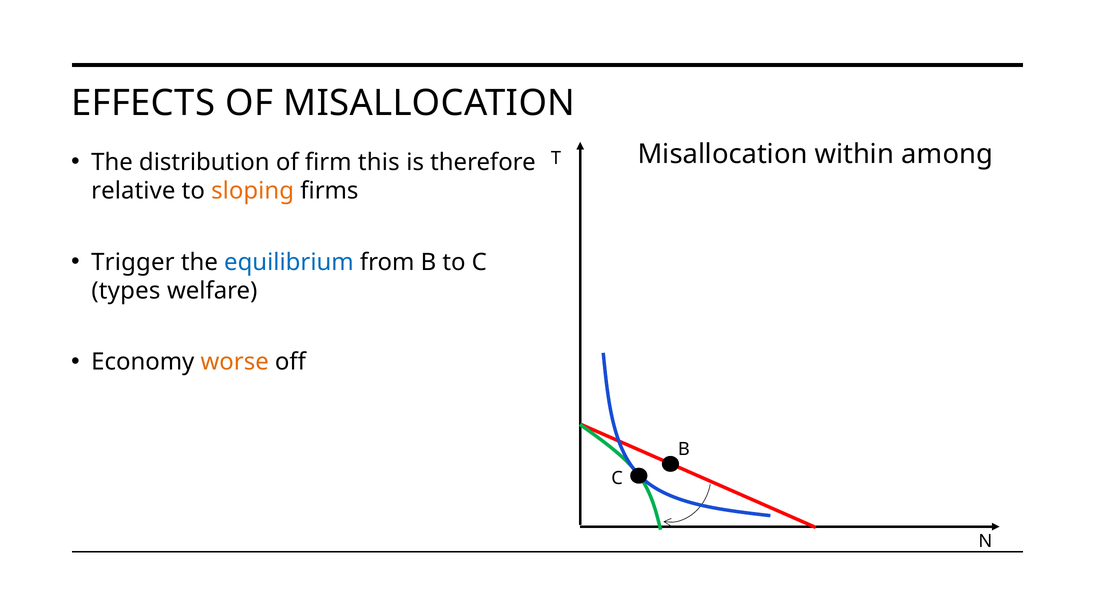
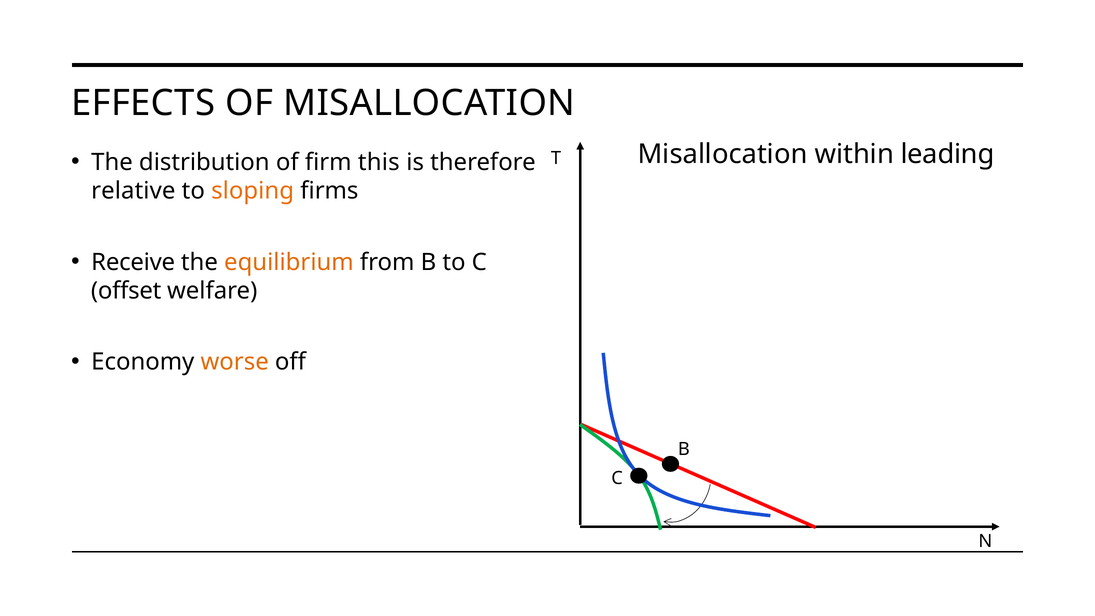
among: among -> leading
Trigger: Trigger -> Receive
equilibrium colour: blue -> orange
types: types -> offset
